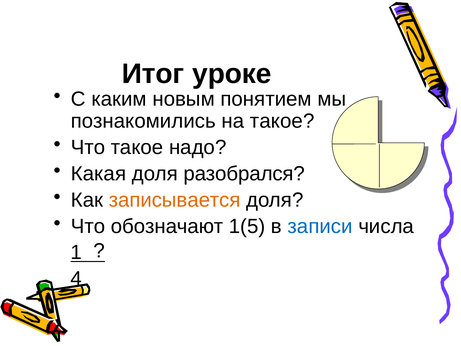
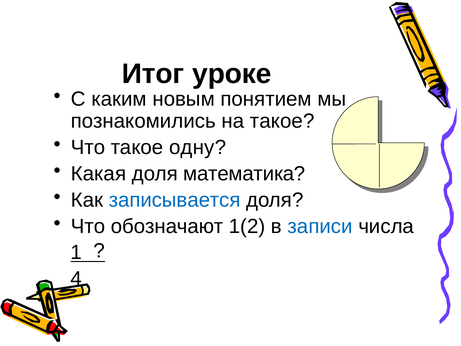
надо: надо -> одну
разобрался: разобрался -> математика
записывается colour: orange -> blue
1(5: 1(5 -> 1(2
